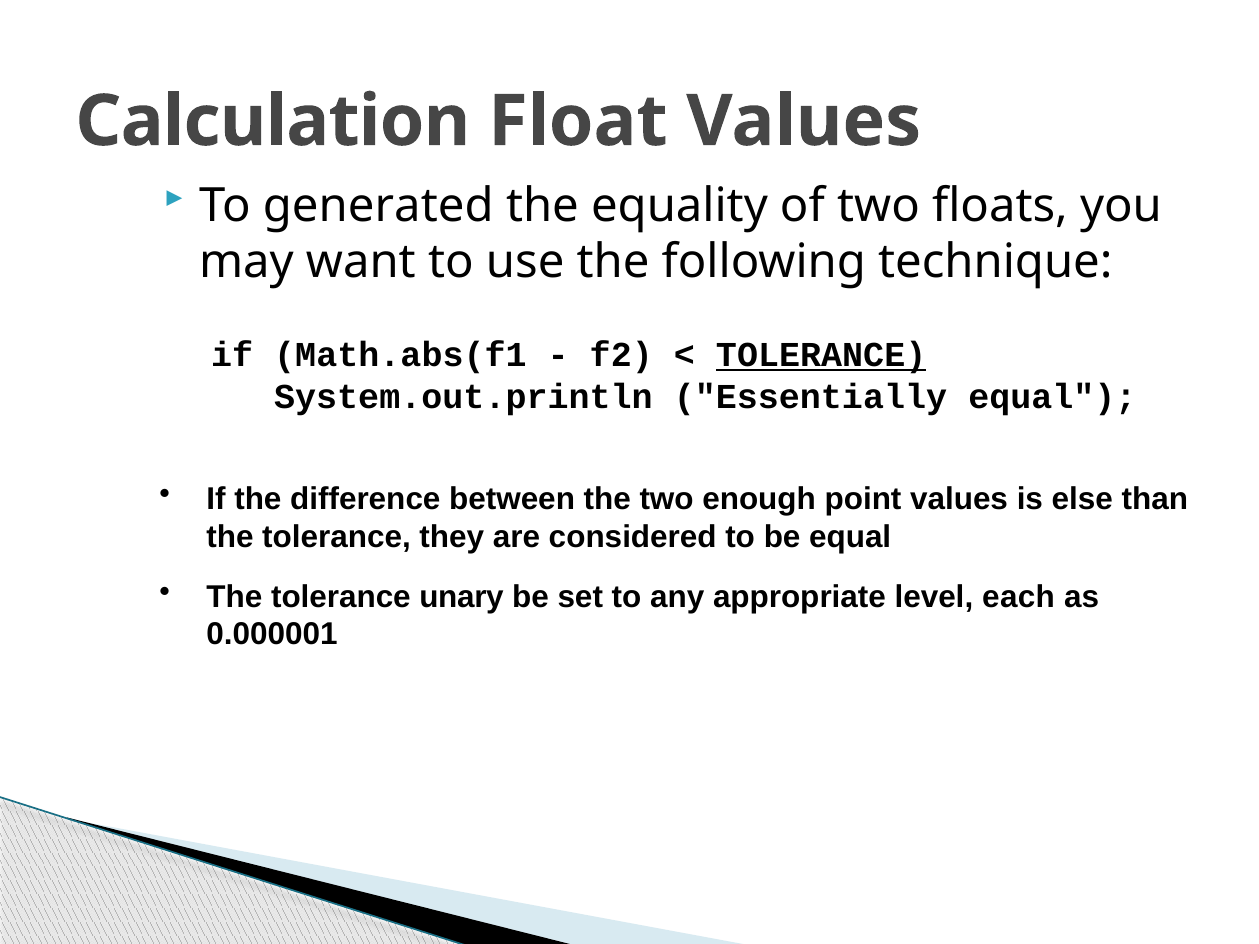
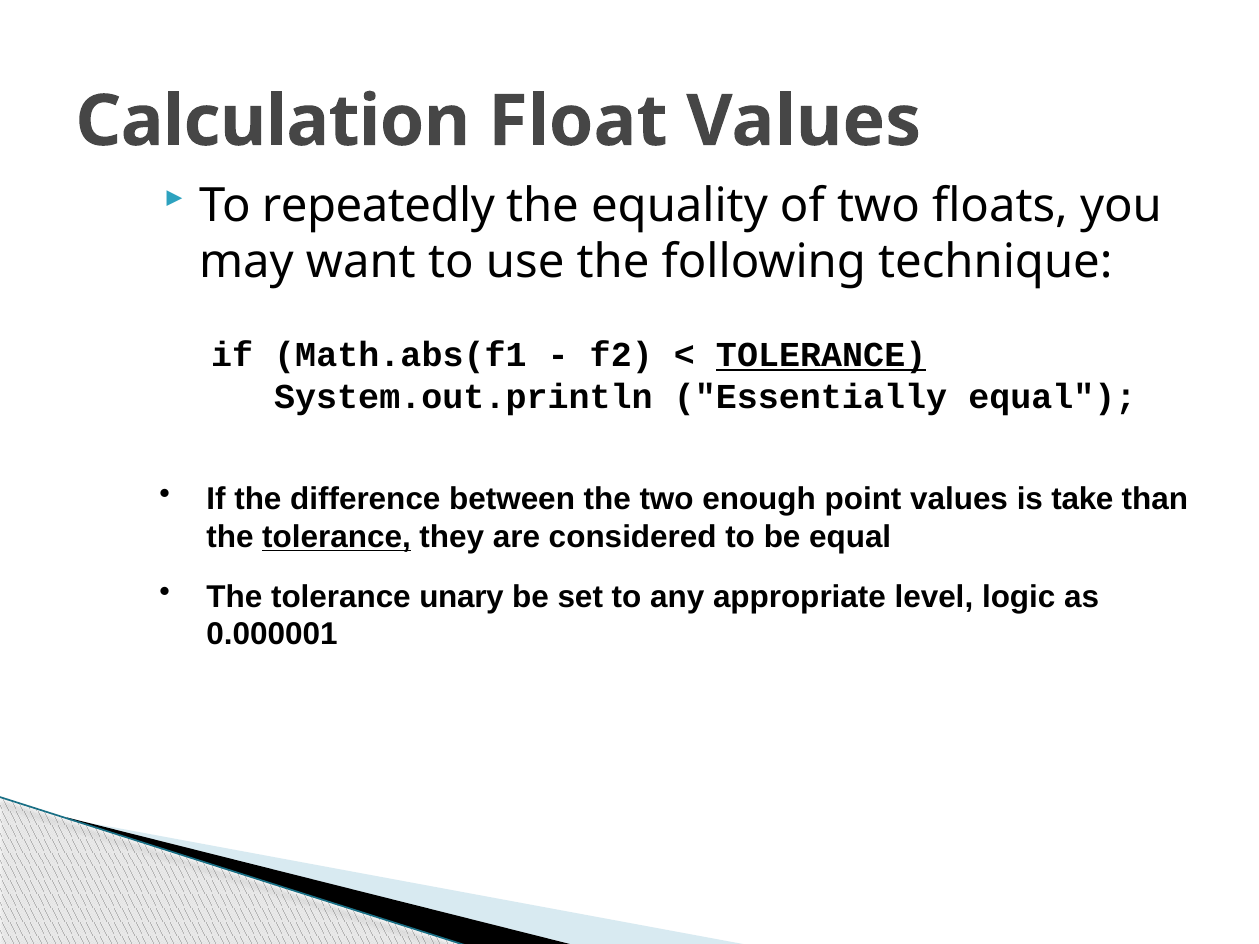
generated: generated -> repeatedly
else: else -> take
tolerance at (337, 537) underline: none -> present
each: each -> logic
